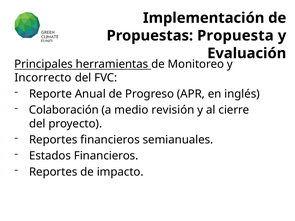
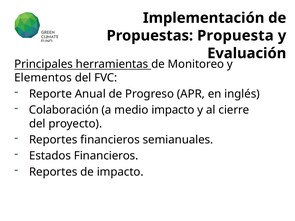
Incorrecto: Incorrecto -> Elementos
medio revisión: revisión -> impacto
